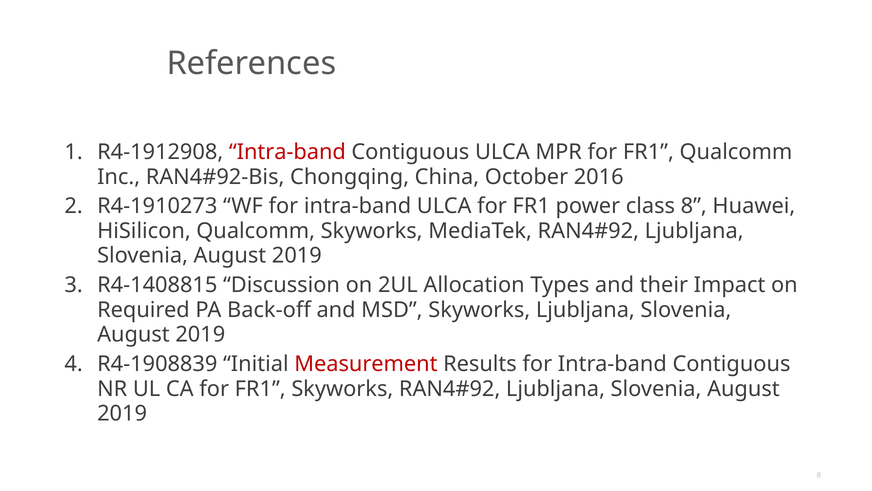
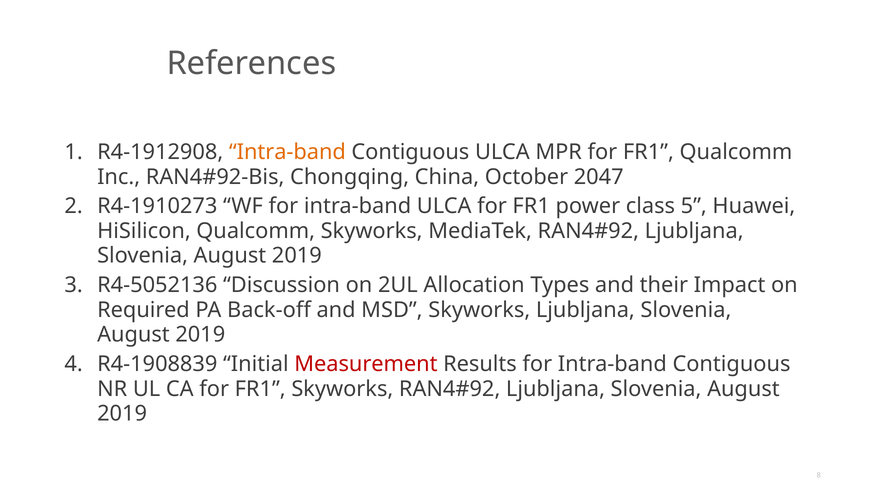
Intra-band at (287, 152) colour: red -> orange
2016: 2016 -> 2047
class 8: 8 -> 5
R4-1408815: R4-1408815 -> R4-5052136
